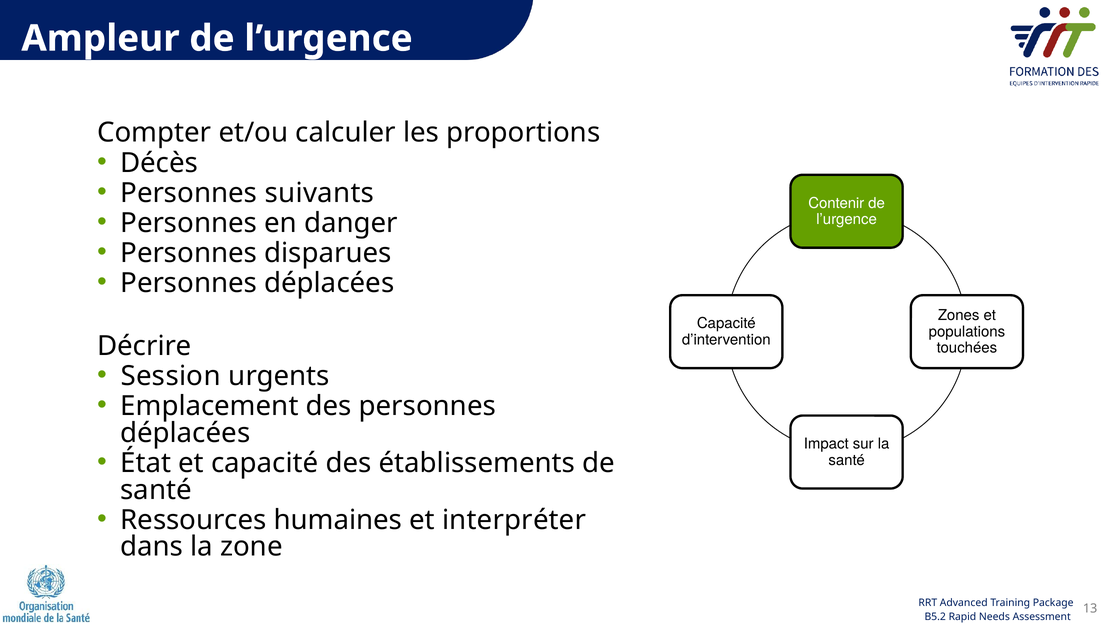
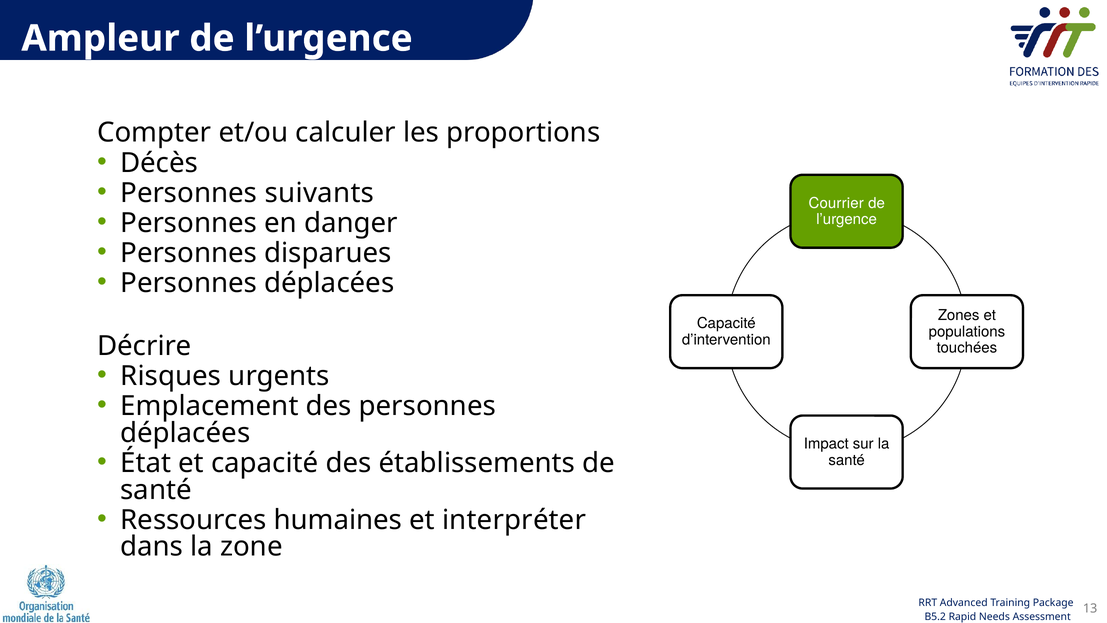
Contenir: Contenir -> Courrier
Session: Session -> Risques
